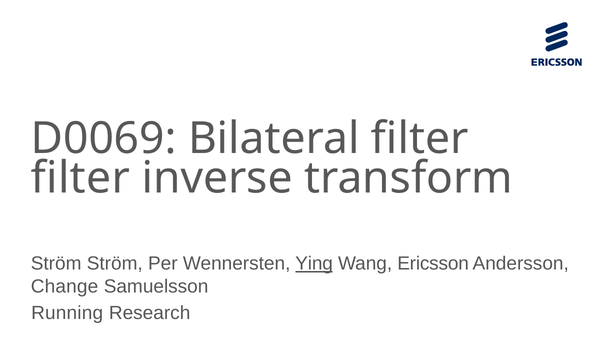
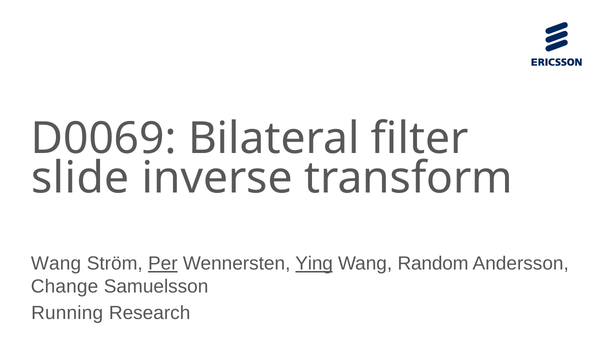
filter at (80, 179): filter -> slide
Ström at (56, 264): Ström -> Wang
Per underline: none -> present
Ericsson: Ericsson -> Random
